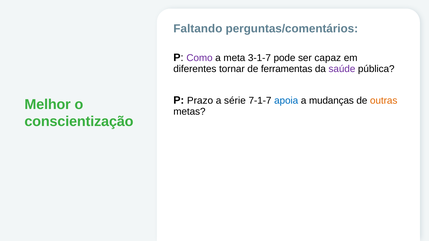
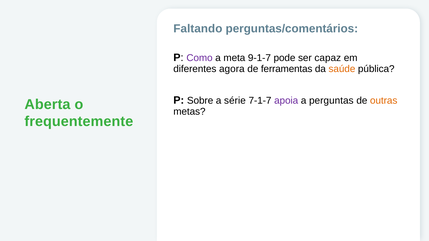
3-1-7: 3-1-7 -> 9-1-7
tornar: tornar -> agora
saúde colour: purple -> orange
Prazo: Prazo -> Sobre
apoia colour: blue -> purple
mudanças: mudanças -> perguntas
Melhor: Melhor -> Aberta
conscientização: conscientização -> frequentemente
